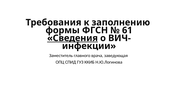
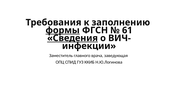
формы underline: none -> present
